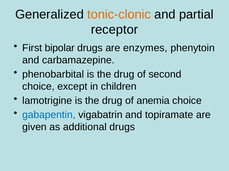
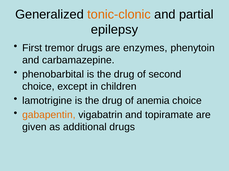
receptor: receptor -> epilepsy
bipolar: bipolar -> tremor
gabapentin colour: blue -> orange
